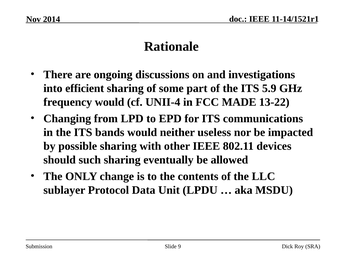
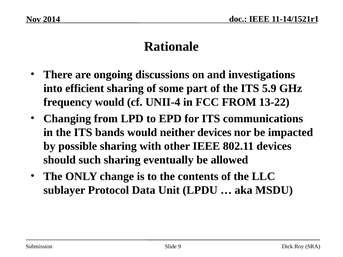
FCC MADE: MADE -> FROM
neither useless: useless -> devices
